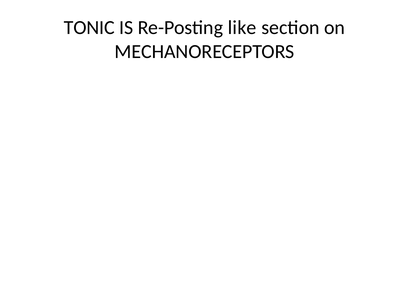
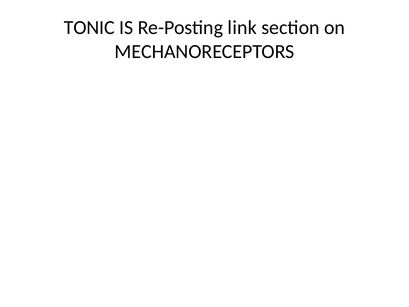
like: like -> link
